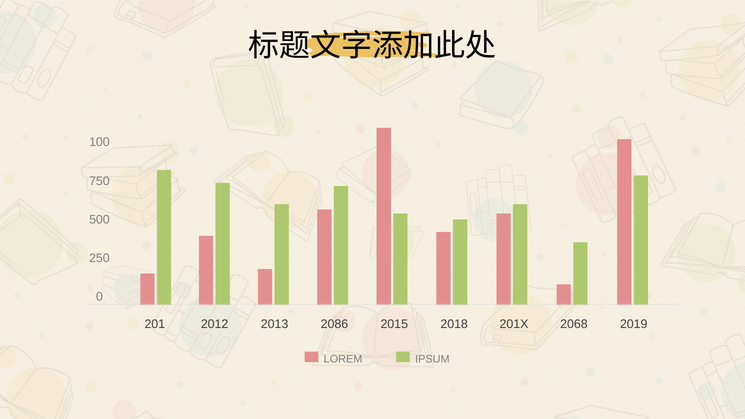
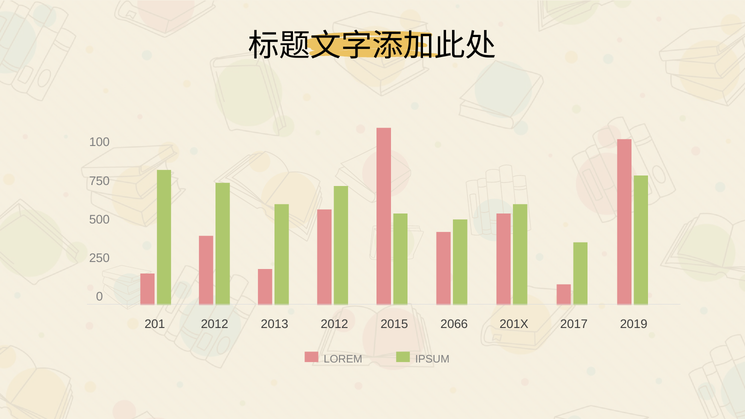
2013 2086: 2086 -> 2012
2018: 2018 -> 2066
2068: 2068 -> 2017
